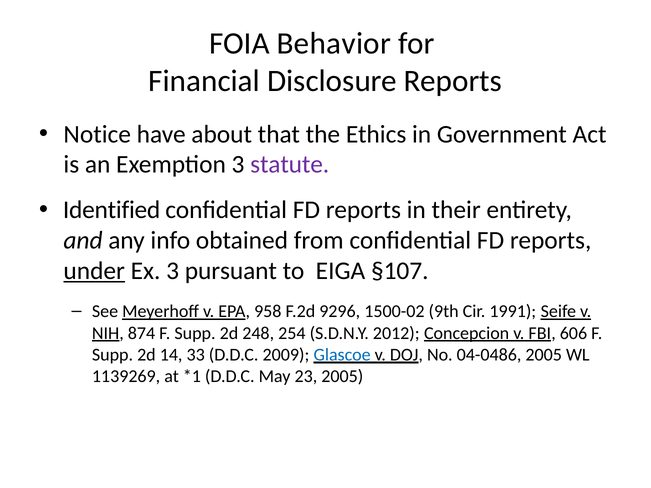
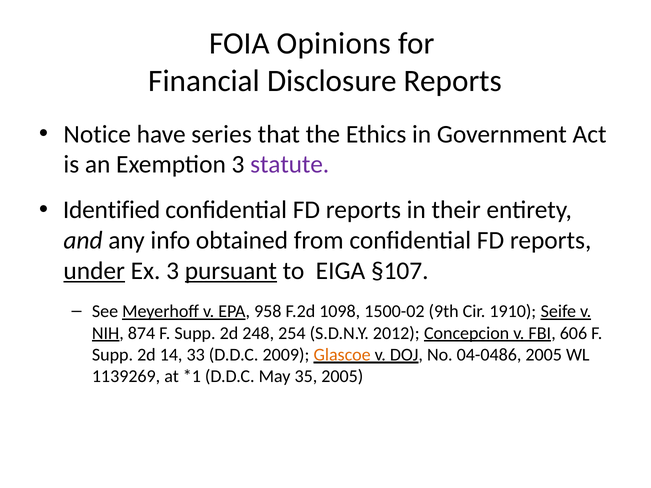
Behavior: Behavior -> Opinions
about: about -> series
pursuant underline: none -> present
9296: 9296 -> 1098
1991: 1991 -> 1910
Glascoe colour: blue -> orange
23: 23 -> 35
